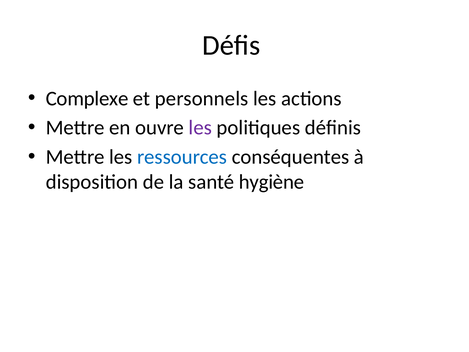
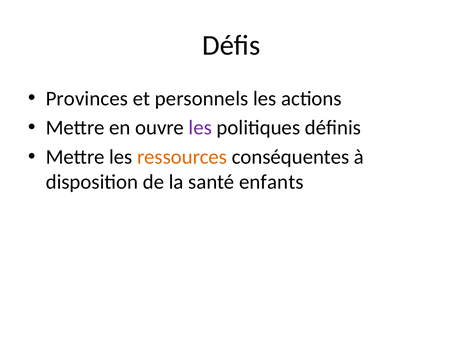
Complexe: Complexe -> Provinces
ressources colour: blue -> orange
hygiène: hygiène -> enfants
